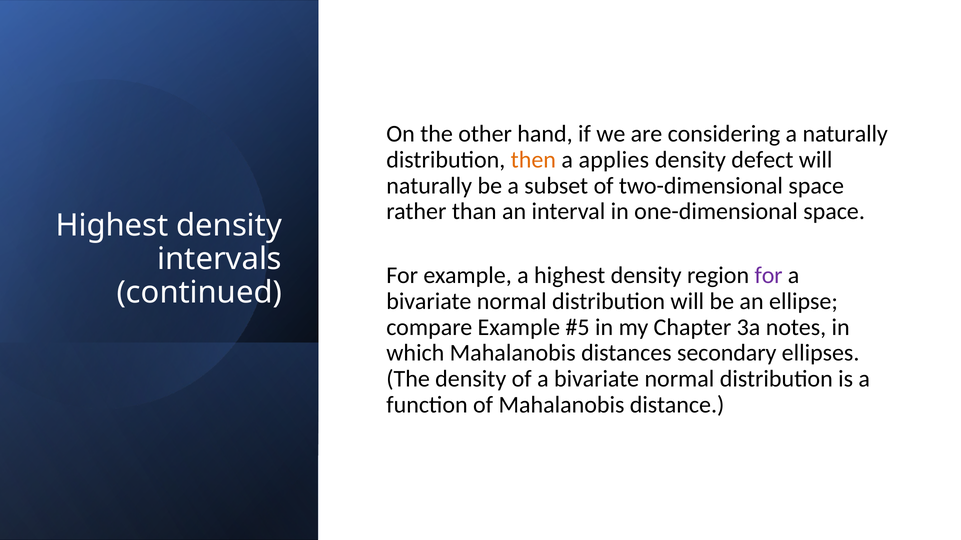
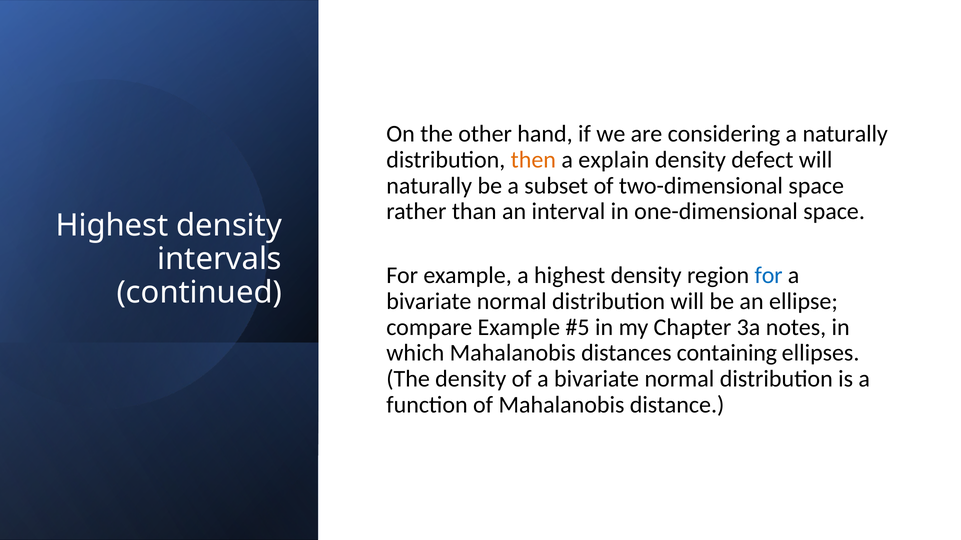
applies: applies -> explain
for at (769, 276) colour: purple -> blue
secondary: secondary -> containing
